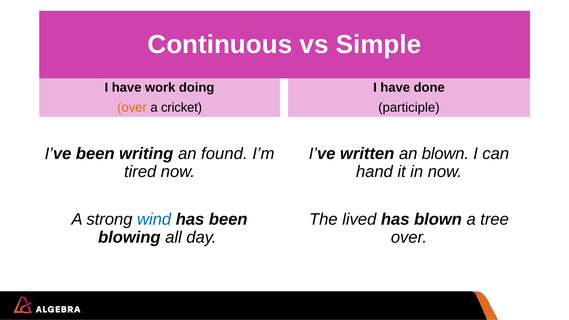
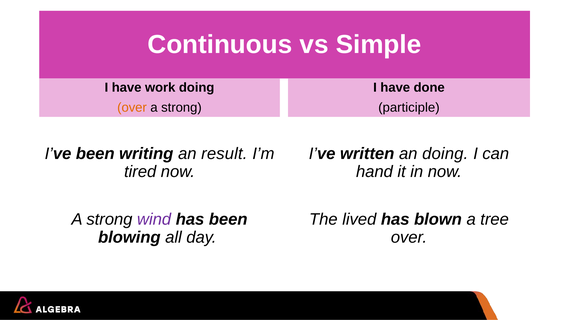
cricket at (182, 108): cricket -> strong
found: found -> result
an blown: blown -> doing
wind colour: blue -> purple
